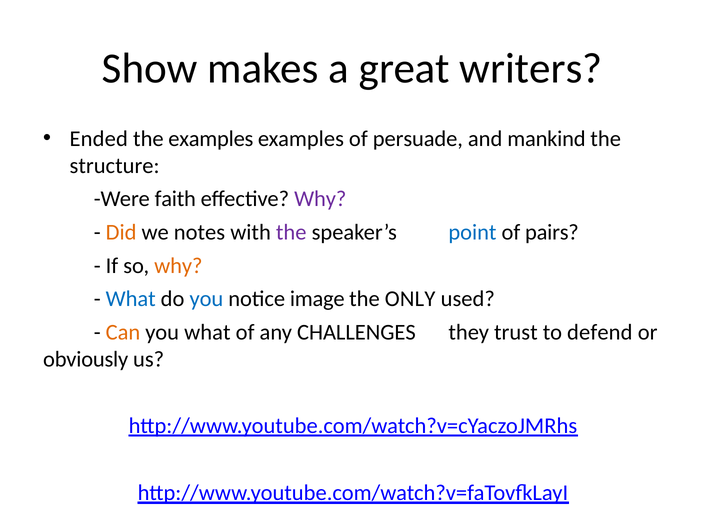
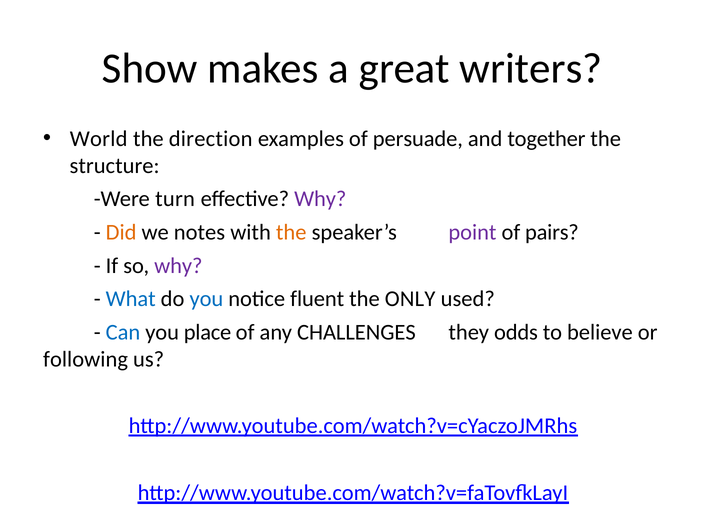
Ended: Ended -> World
the examples: examples -> direction
mankind: mankind -> together
faith: faith -> turn
the at (291, 232) colour: purple -> orange
point colour: blue -> purple
why at (178, 265) colour: orange -> purple
image: image -> fluent
Can colour: orange -> blue
you what: what -> place
trust: trust -> odds
defend: defend -> believe
obviously: obviously -> following
